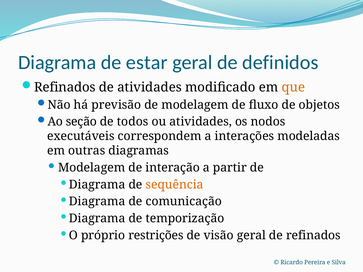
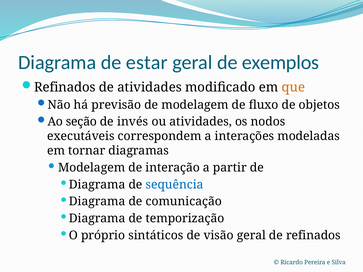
definidos: definidos -> exemplos
todos: todos -> invés
outras: outras -> tornar
sequência colour: orange -> blue
restrições: restrições -> sintáticos
